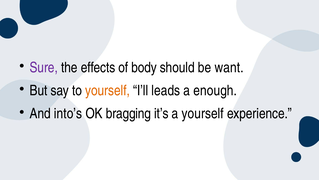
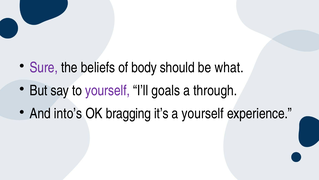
effects: effects -> beliefs
want: want -> what
yourself at (108, 90) colour: orange -> purple
leads: leads -> goals
enough: enough -> through
